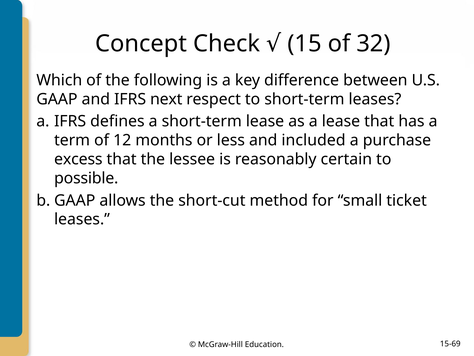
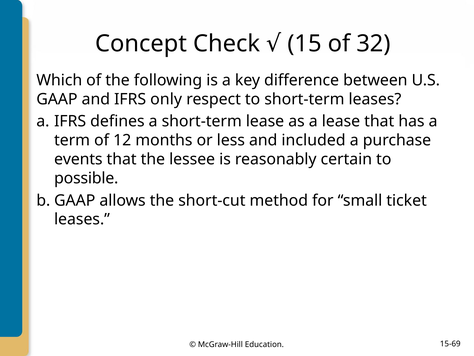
next: next -> only
excess: excess -> events
